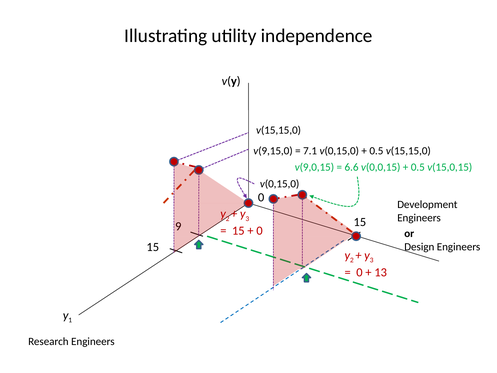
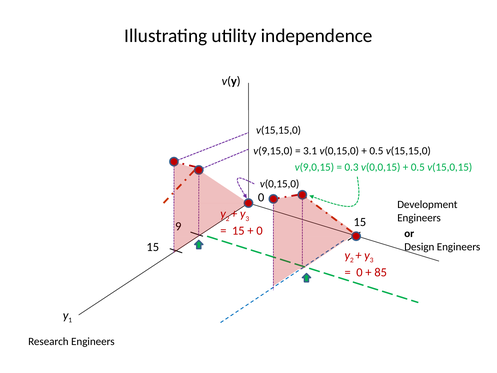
7.1: 7.1 -> 3.1
6.6: 6.6 -> 0.3
13: 13 -> 85
